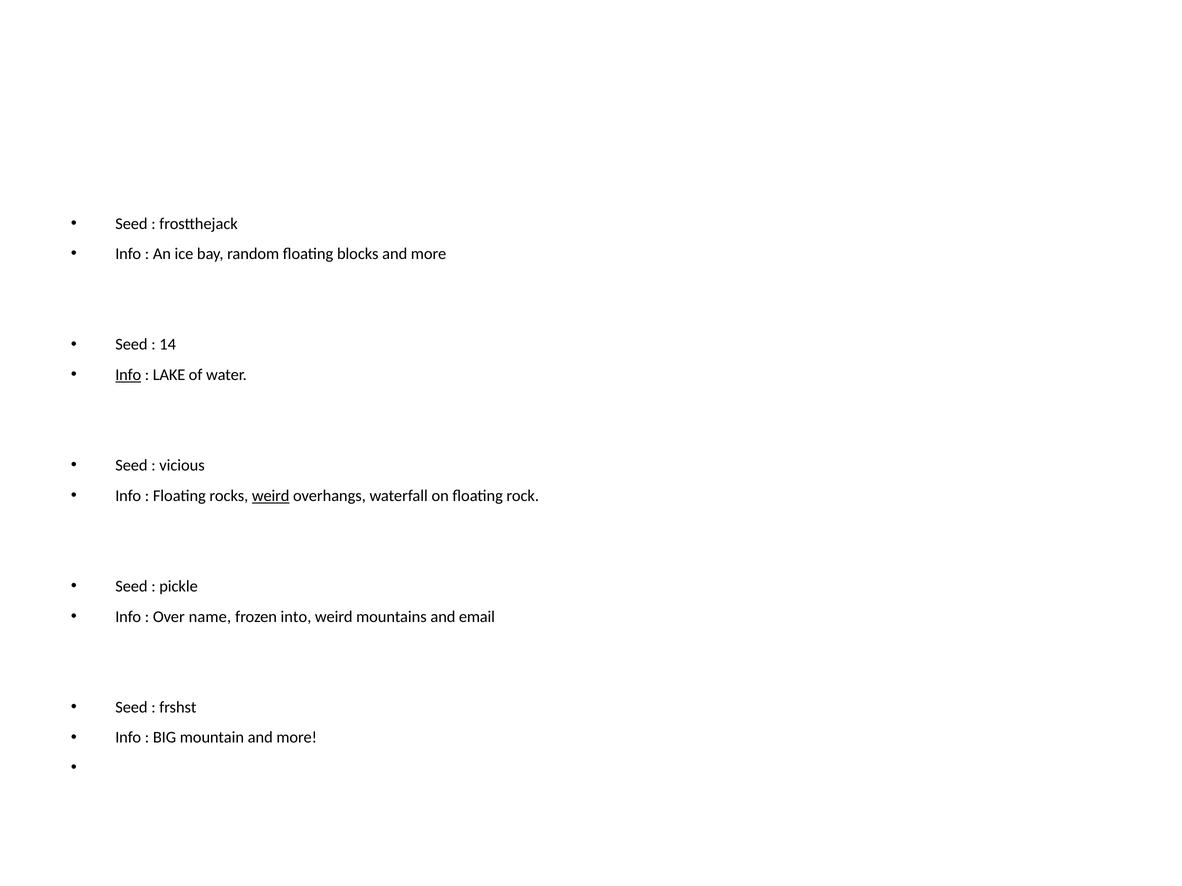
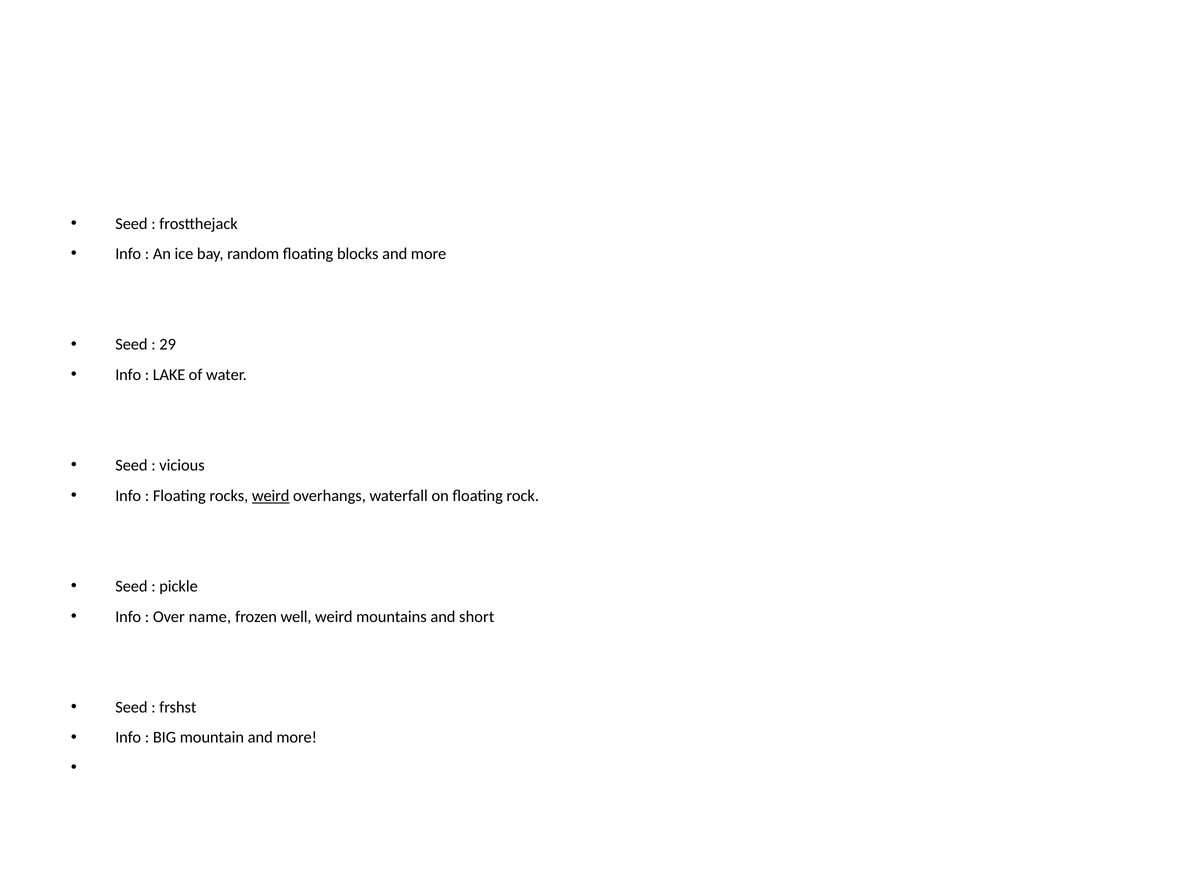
14: 14 -> 29
Info at (128, 375) underline: present -> none
into: into -> well
email: email -> short
